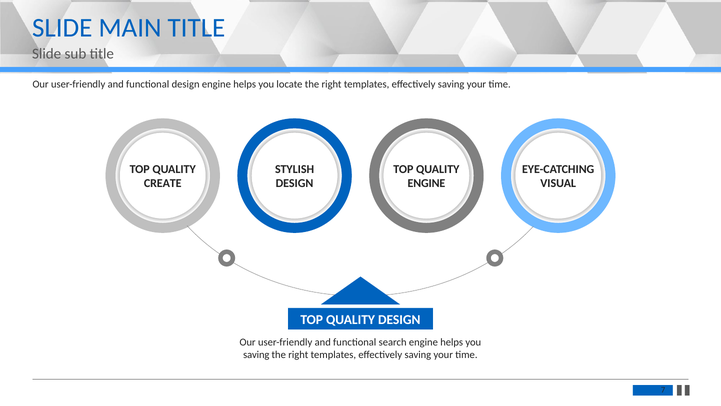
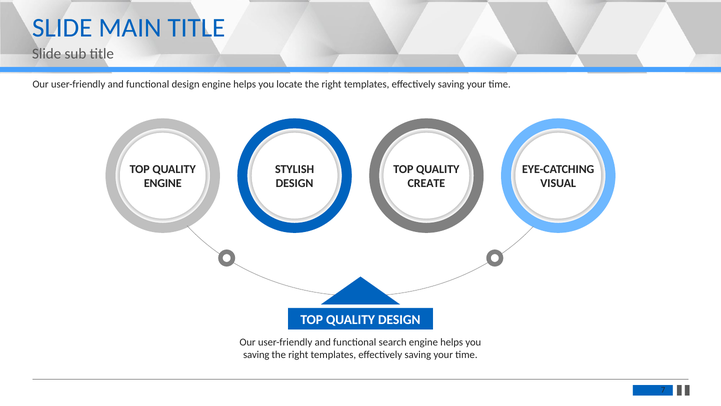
CREATE at (163, 183): CREATE -> ENGINE
ENGINE at (426, 183): ENGINE -> CREATE
